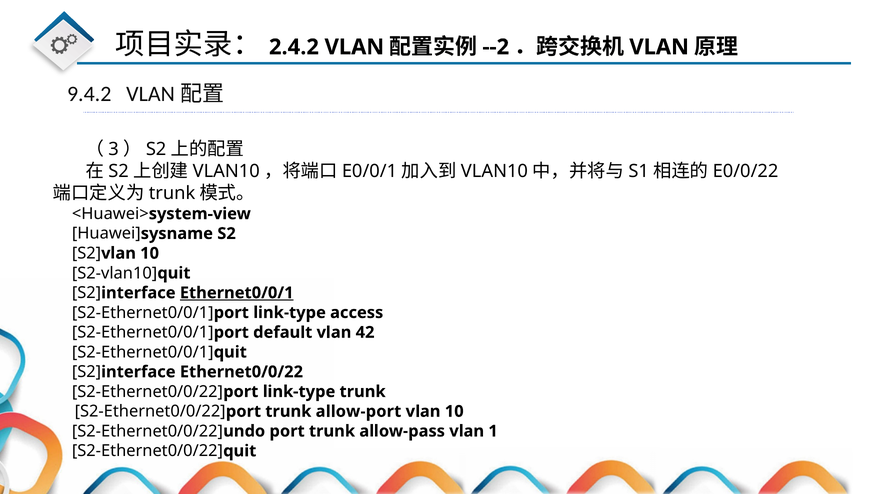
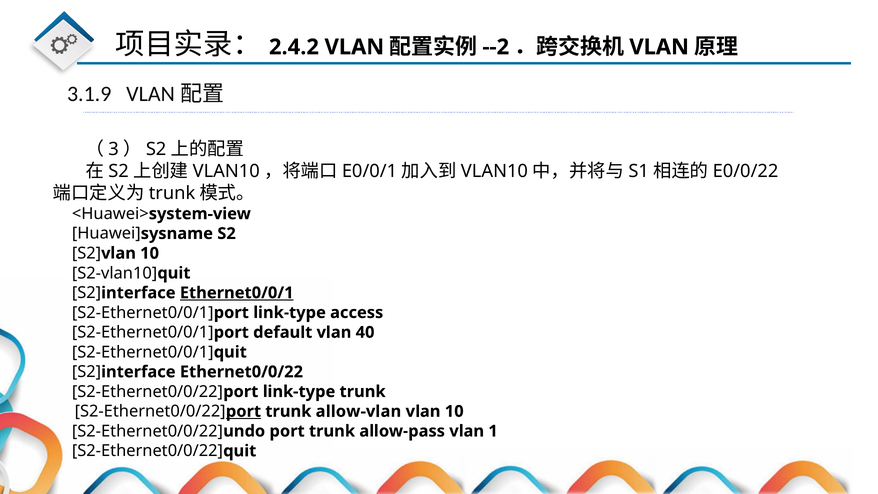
9.4.2: 9.4.2 -> 3.1.9
42: 42 -> 40
port at (243, 411) underline: none -> present
allow-port: allow-port -> allow-vlan
